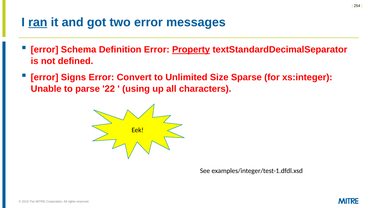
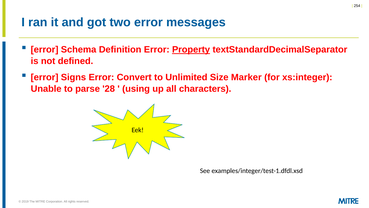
ran underline: present -> none
Sparse: Sparse -> Marker
22: 22 -> 28
